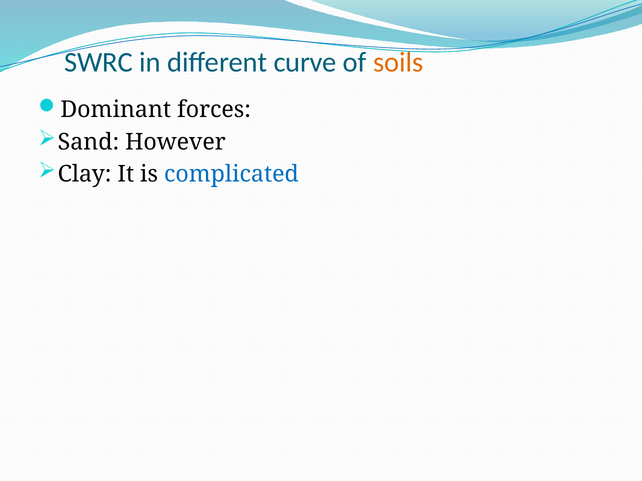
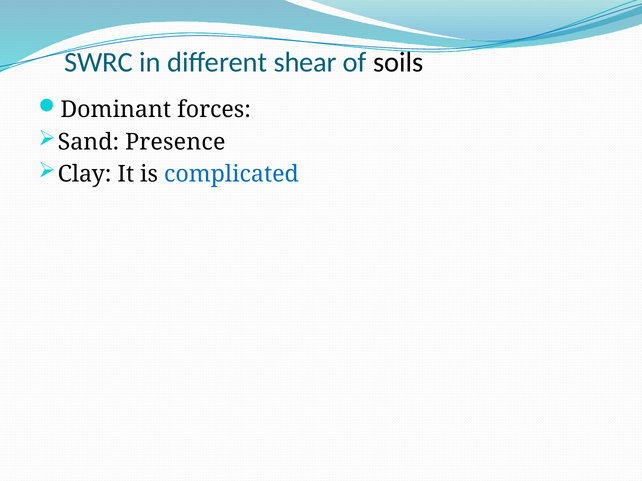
curve: curve -> shear
soils colour: orange -> black
However: However -> Presence
